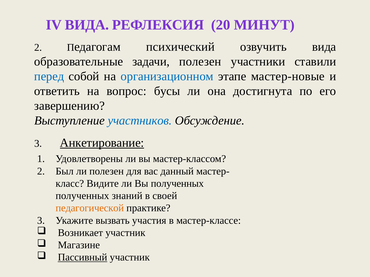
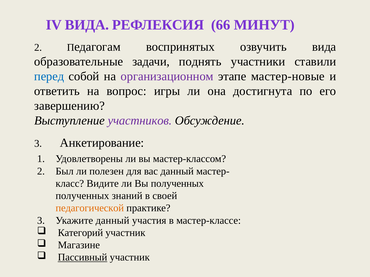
20: 20 -> 66
психический: психический -> воспринятых
задачи полезен: полезен -> поднять
организационном colour: blue -> purple
бусы: бусы -> игры
участников colour: blue -> purple
Анкетирование underline: present -> none
Укажите вызвать: вызвать -> данный
Возникает: Возникает -> Категорий
